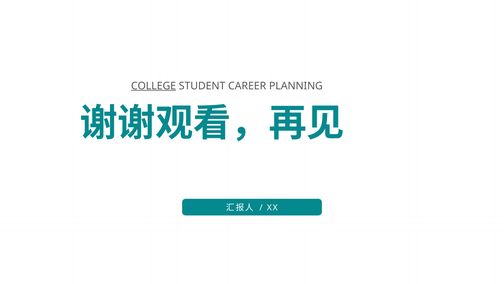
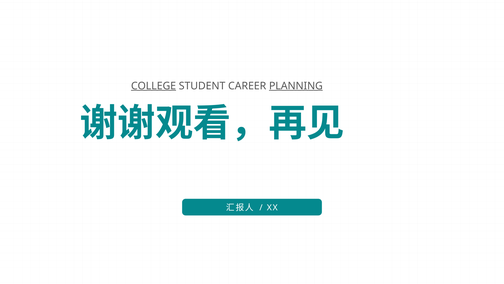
PLANNING underline: none -> present
